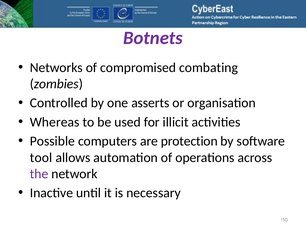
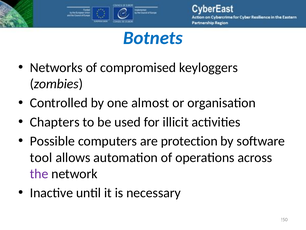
Botnets colour: purple -> blue
combating: combating -> keyloggers
asserts: asserts -> almost
Whereas: Whereas -> Chapters
